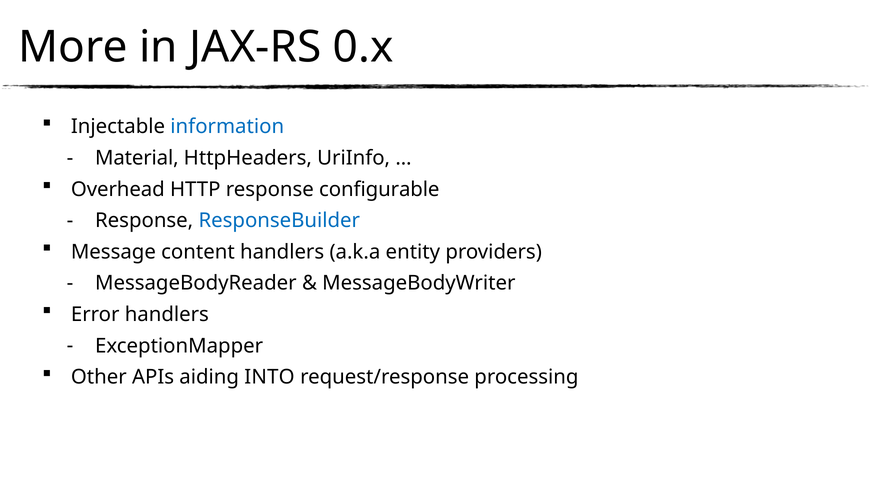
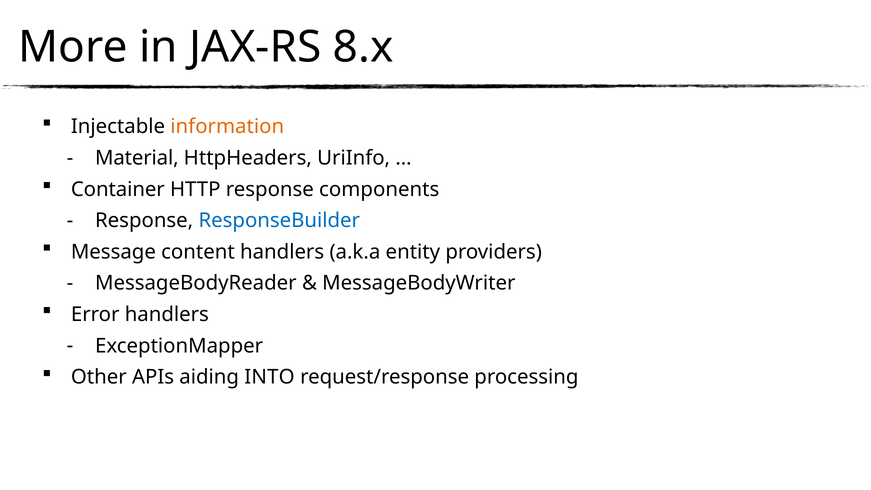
0.x: 0.x -> 8.x
information colour: blue -> orange
Overhead: Overhead -> Container
configurable: configurable -> components
